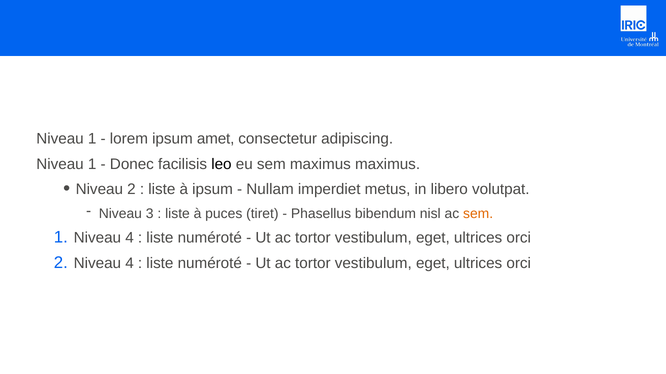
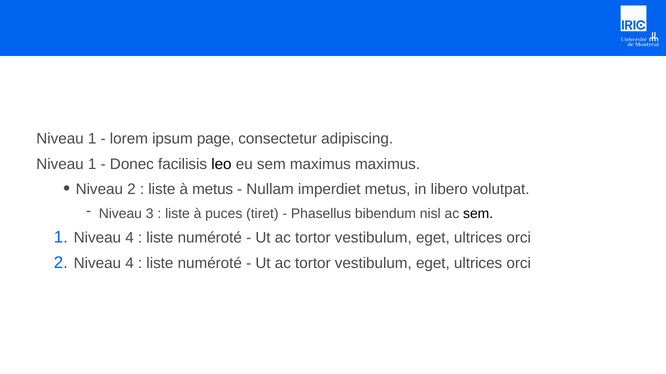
amet: amet -> page
à ipsum: ipsum -> metus
sem at (478, 214) colour: orange -> black
